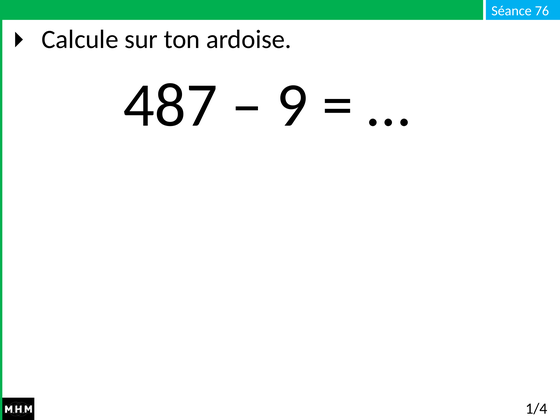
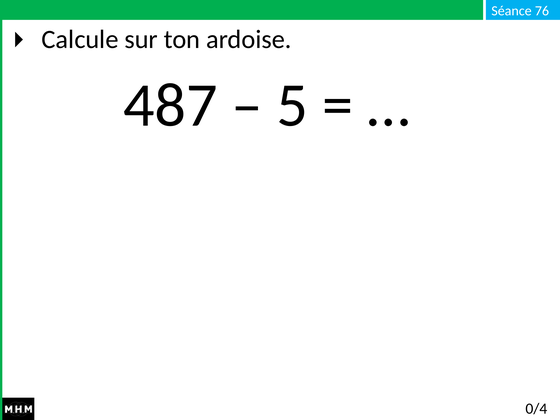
9: 9 -> 5
1/4: 1/4 -> 0/4
